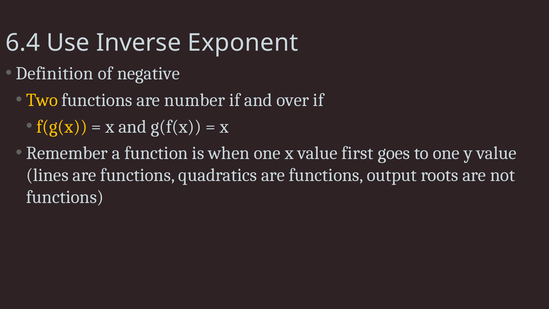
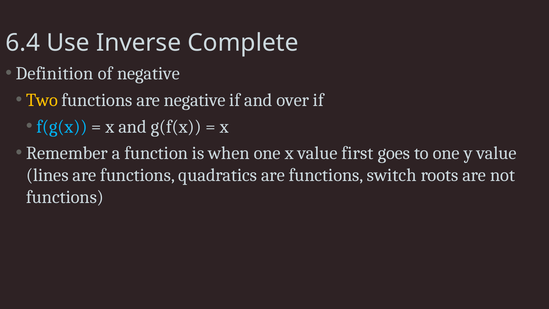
Exponent: Exponent -> Complete
are number: number -> negative
f(g(x colour: yellow -> light blue
output: output -> switch
